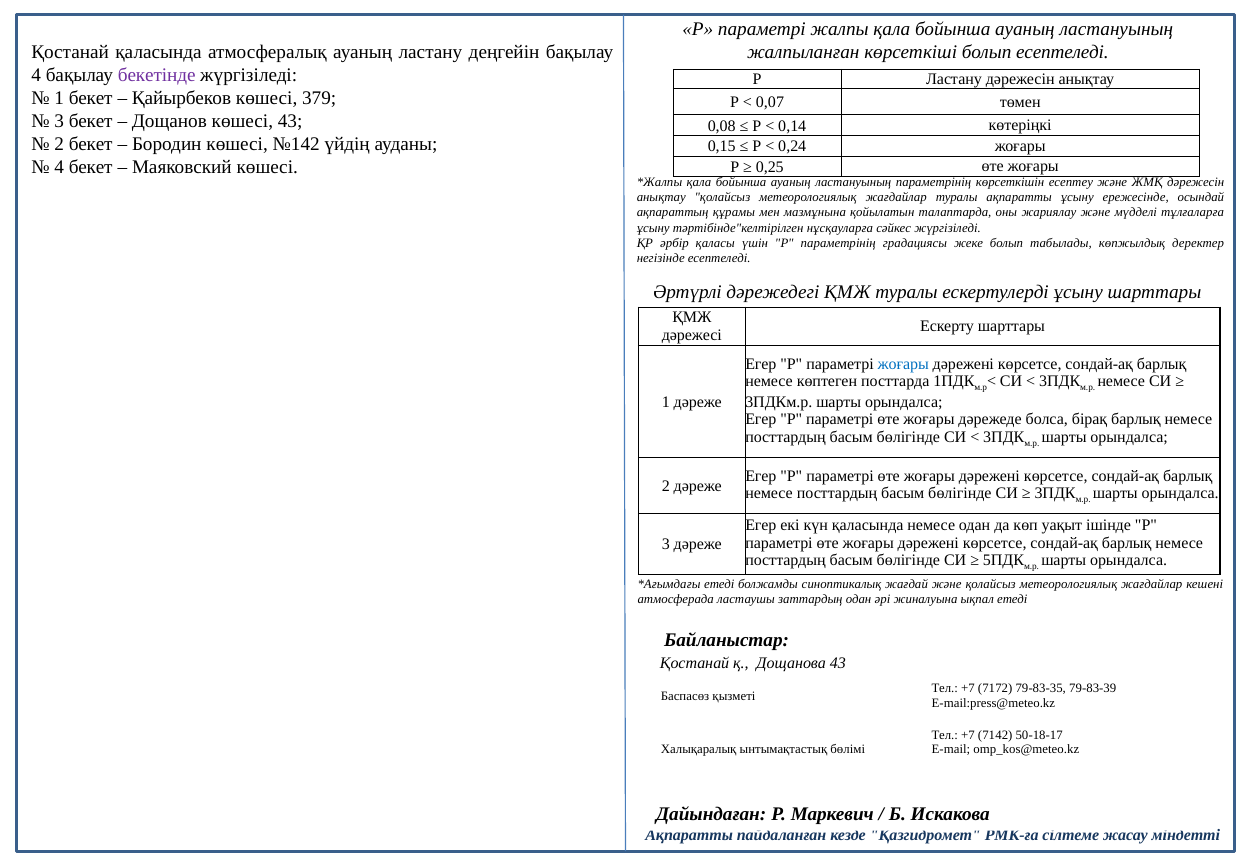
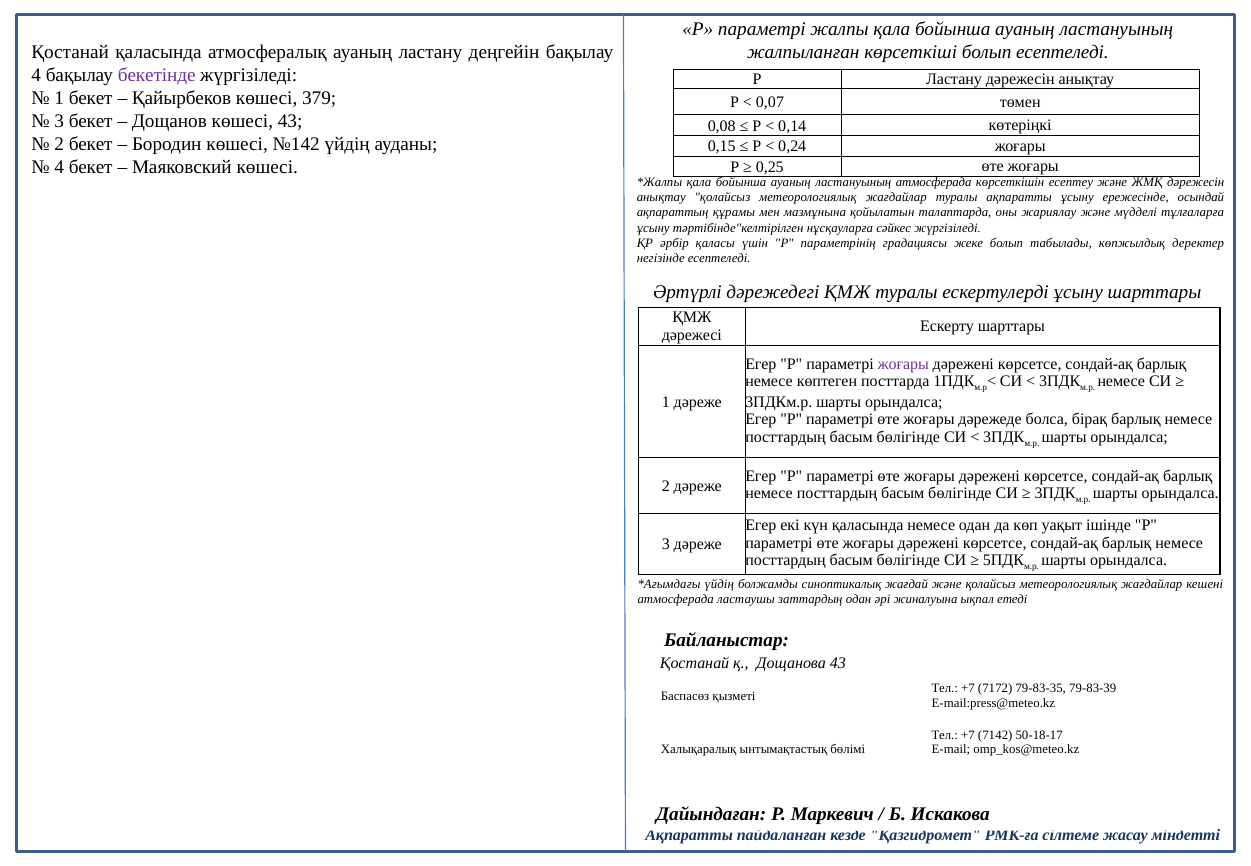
ластануының параметрінің: параметрінің -> атмосферада
жоғары at (903, 364) colour: blue -> purple
етеді at (719, 584): етеді -> үйдің
